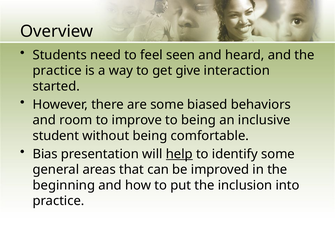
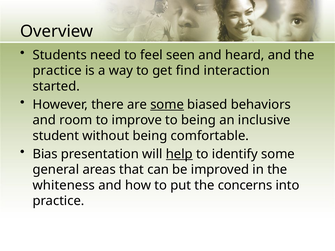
give: give -> find
some at (167, 105) underline: none -> present
beginning: beginning -> whiteness
inclusion: inclusion -> concerns
